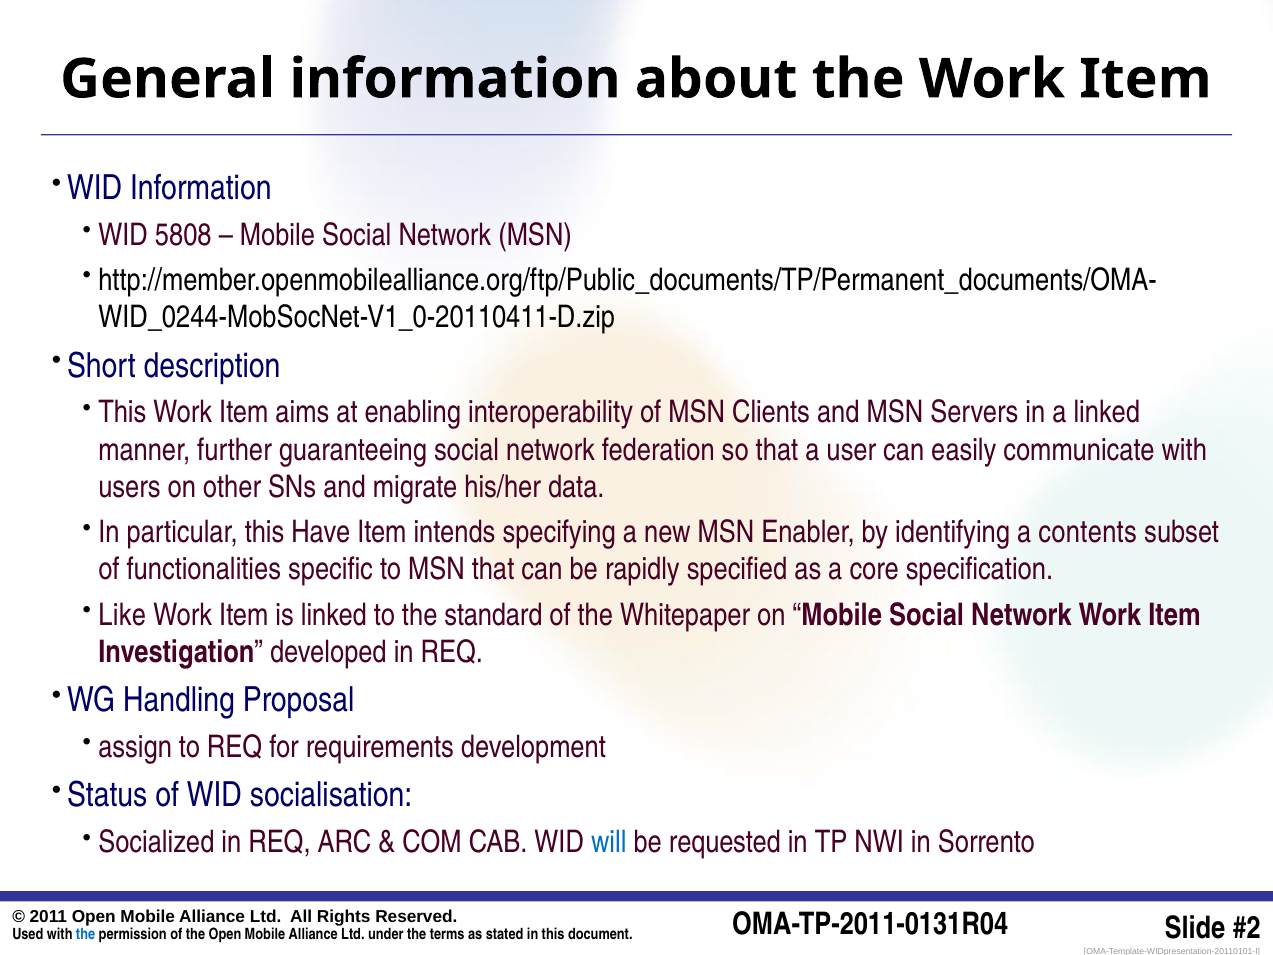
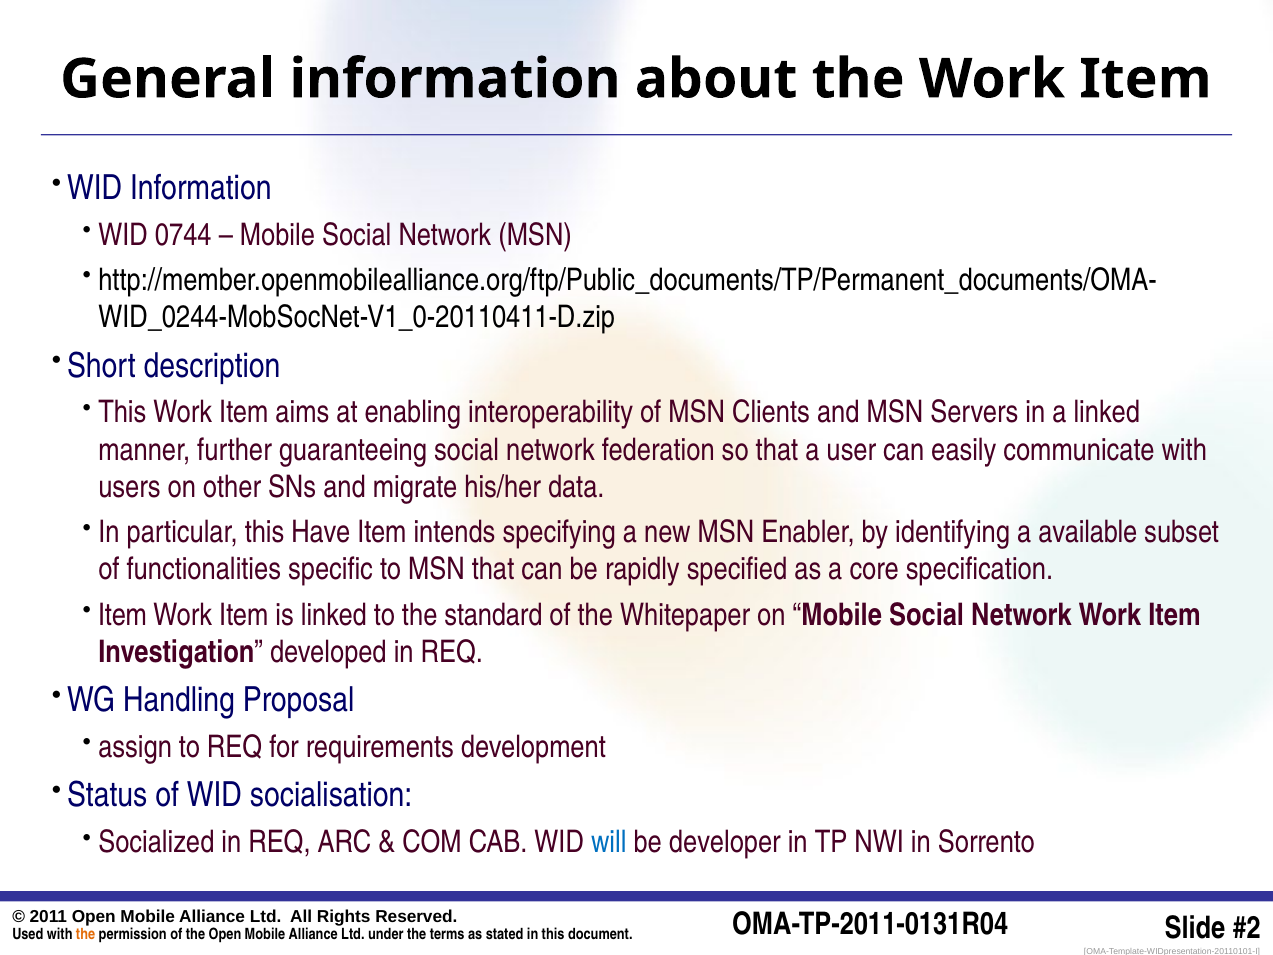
5808: 5808 -> 0744
contents: contents -> available
Like at (122, 615): Like -> Item
requested: requested -> developer
the at (86, 934) colour: blue -> orange
